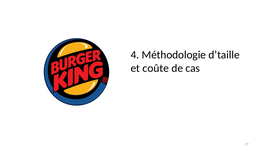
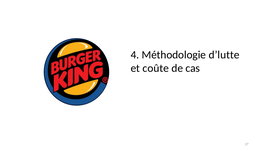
d’taille: d’taille -> d’lutte
